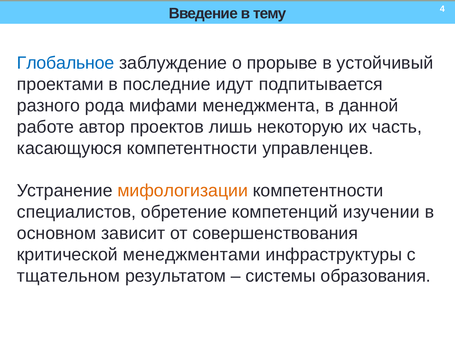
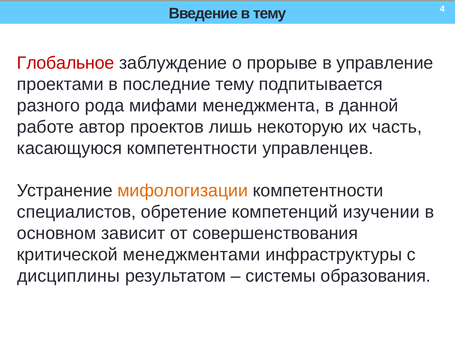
Глобальное colour: blue -> red
устойчивый: устойчивый -> управление
последние идут: идут -> тему
тщательном: тщательном -> дисциплины
